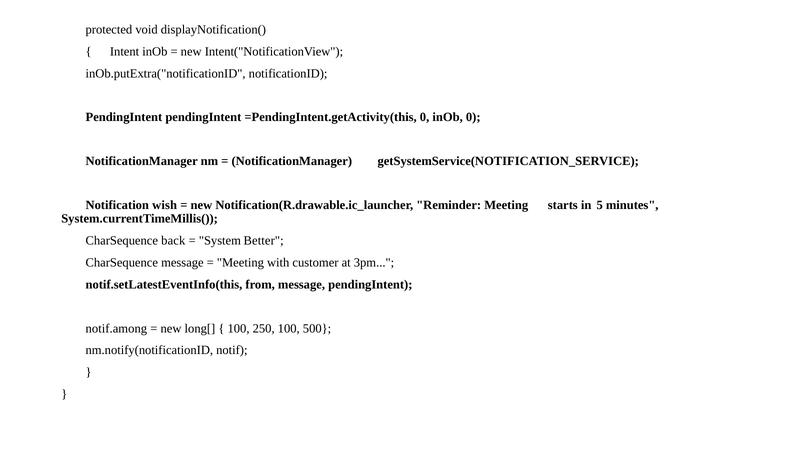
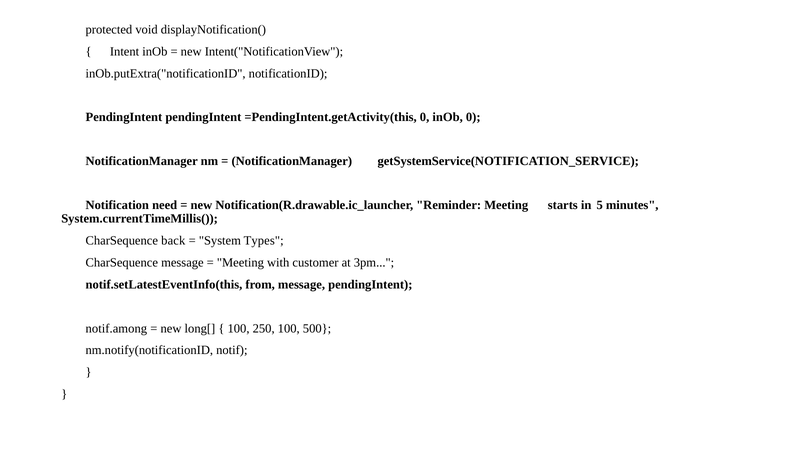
wish: wish -> need
Better: Better -> Types
